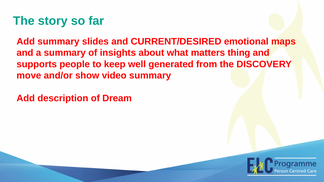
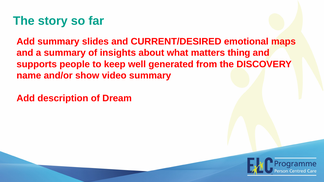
move: move -> name
